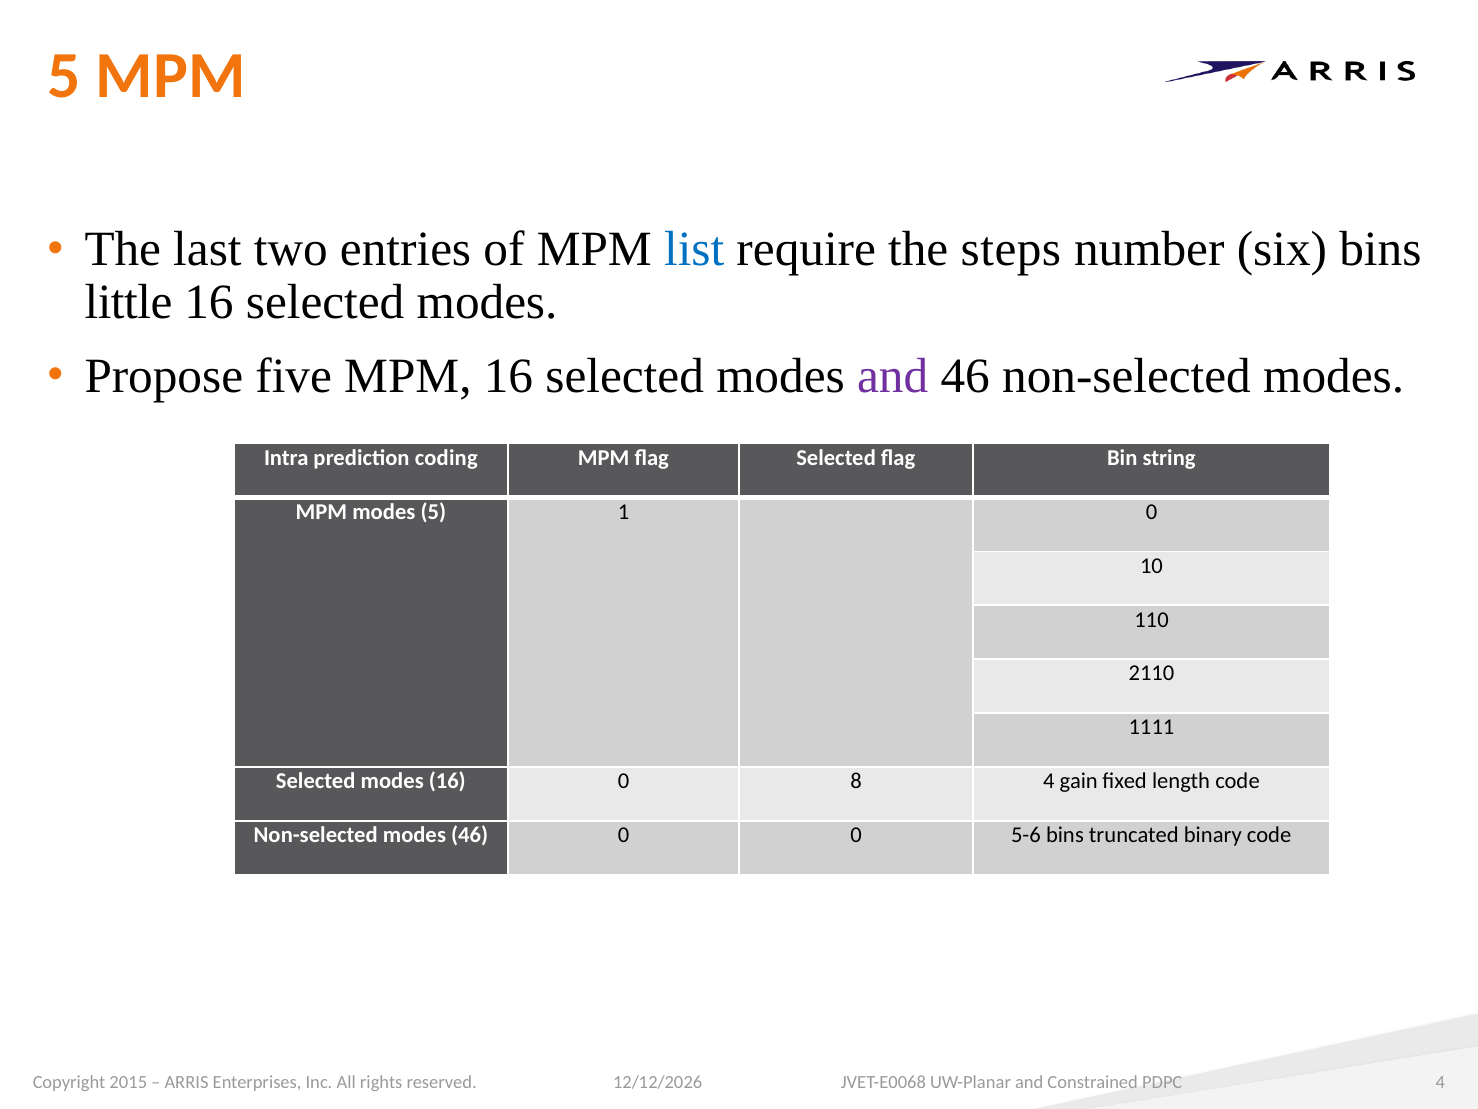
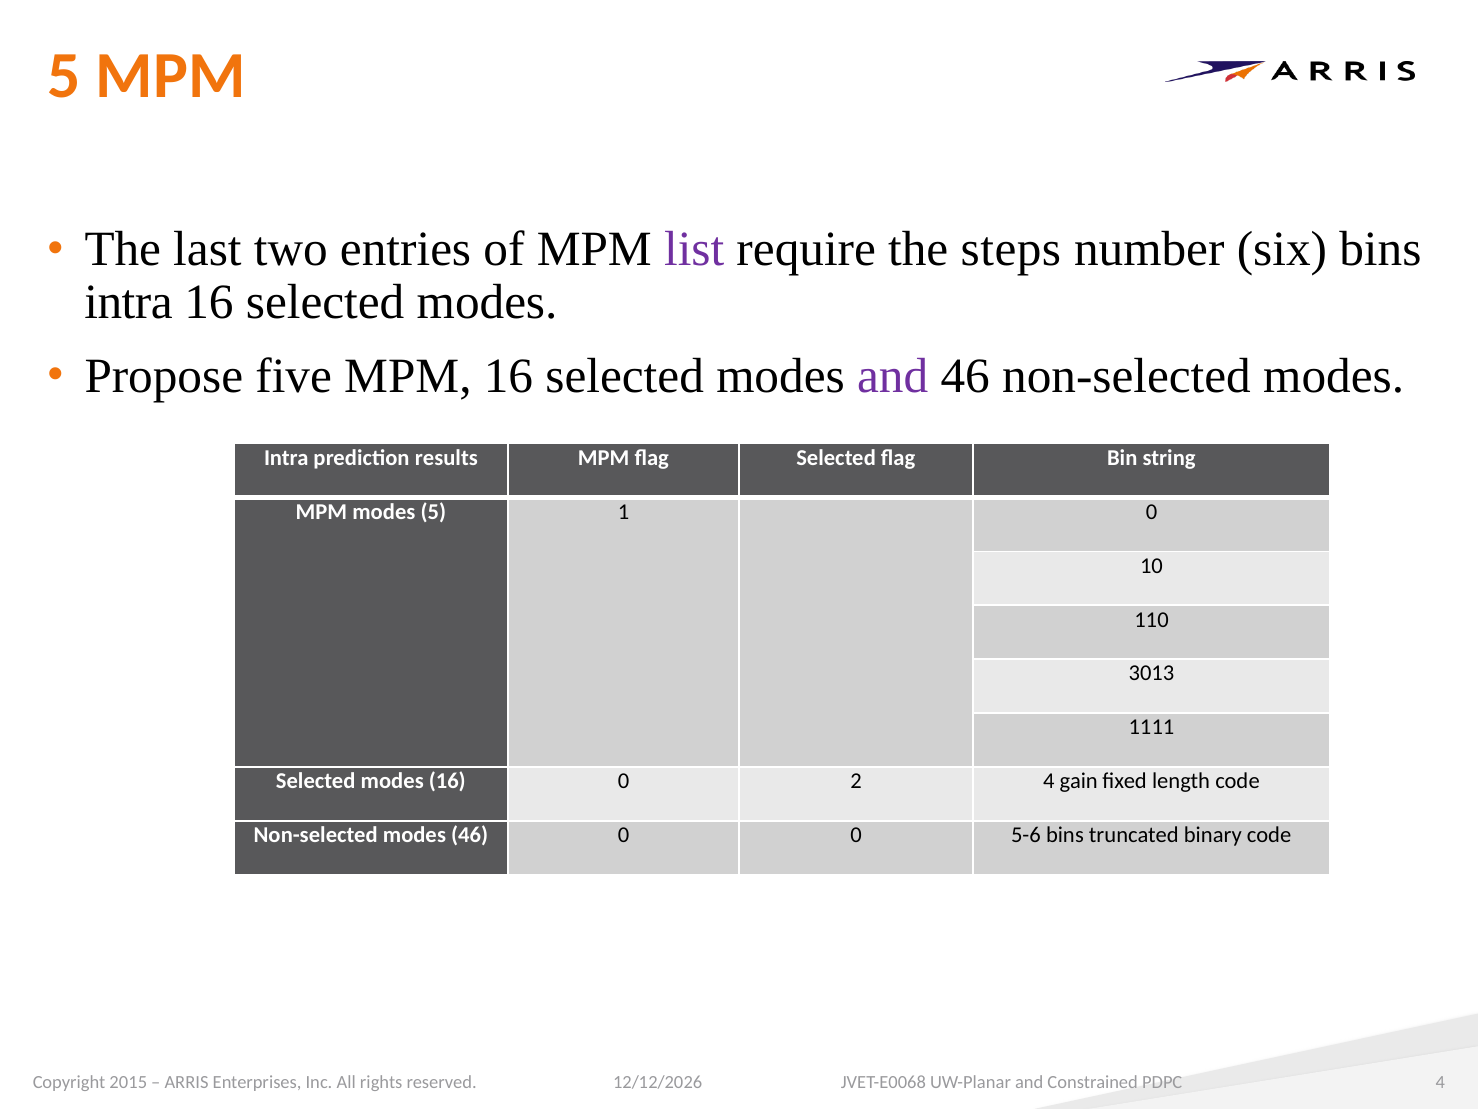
list colour: blue -> purple
little at (128, 302): little -> intra
coding: coding -> results
2110: 2110 -> 3013
8: 8 -> 2
